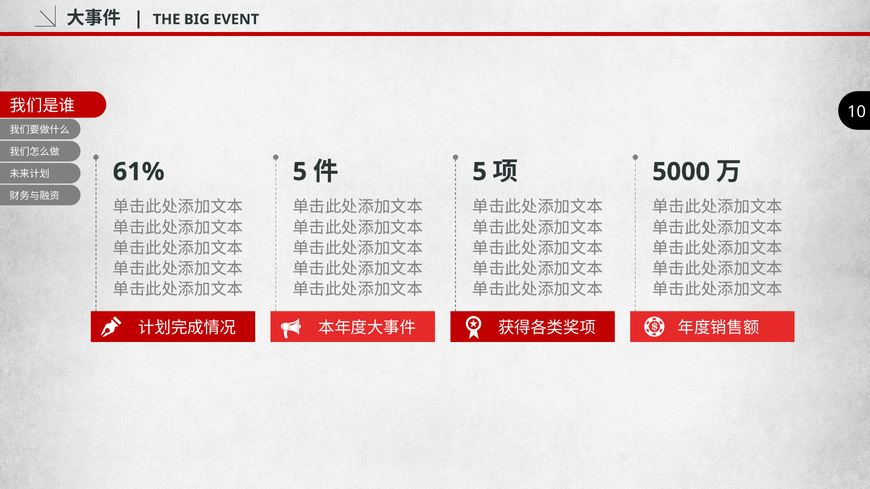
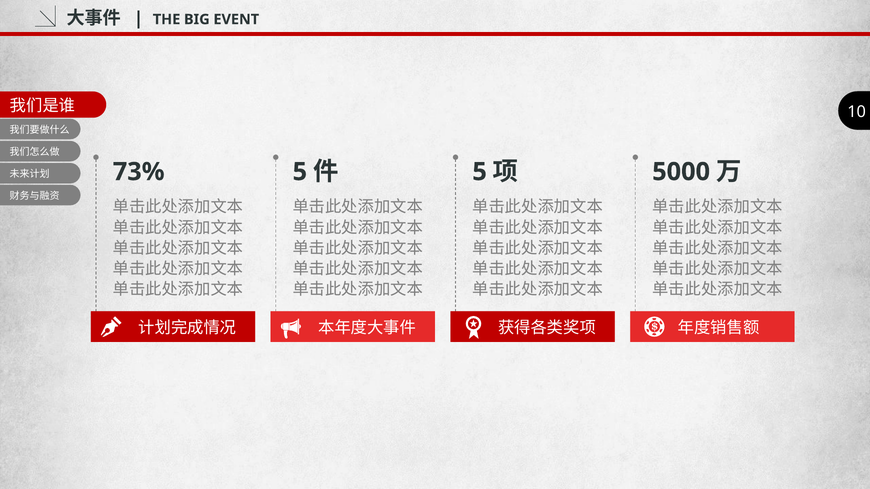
61%: 61% -> 73%
